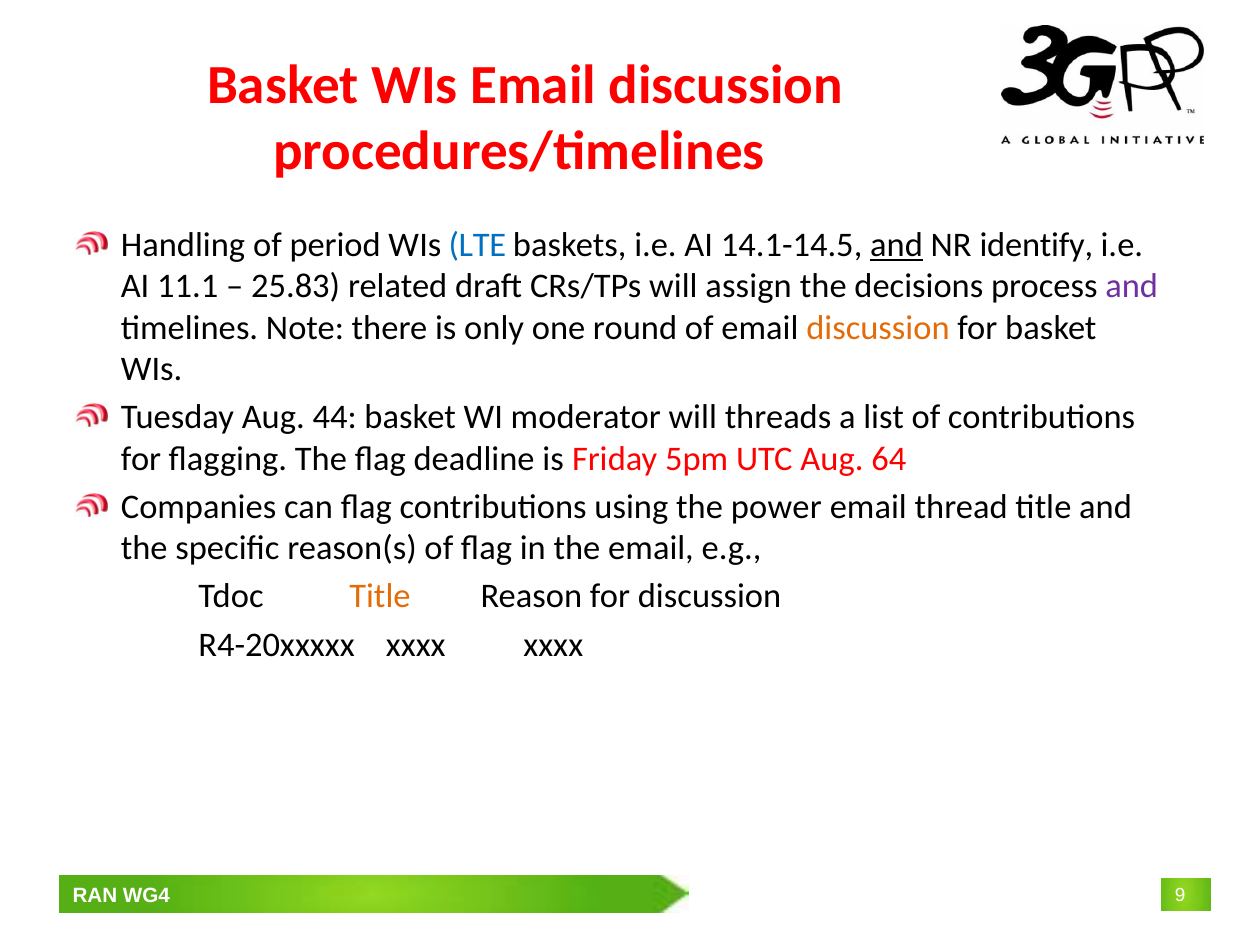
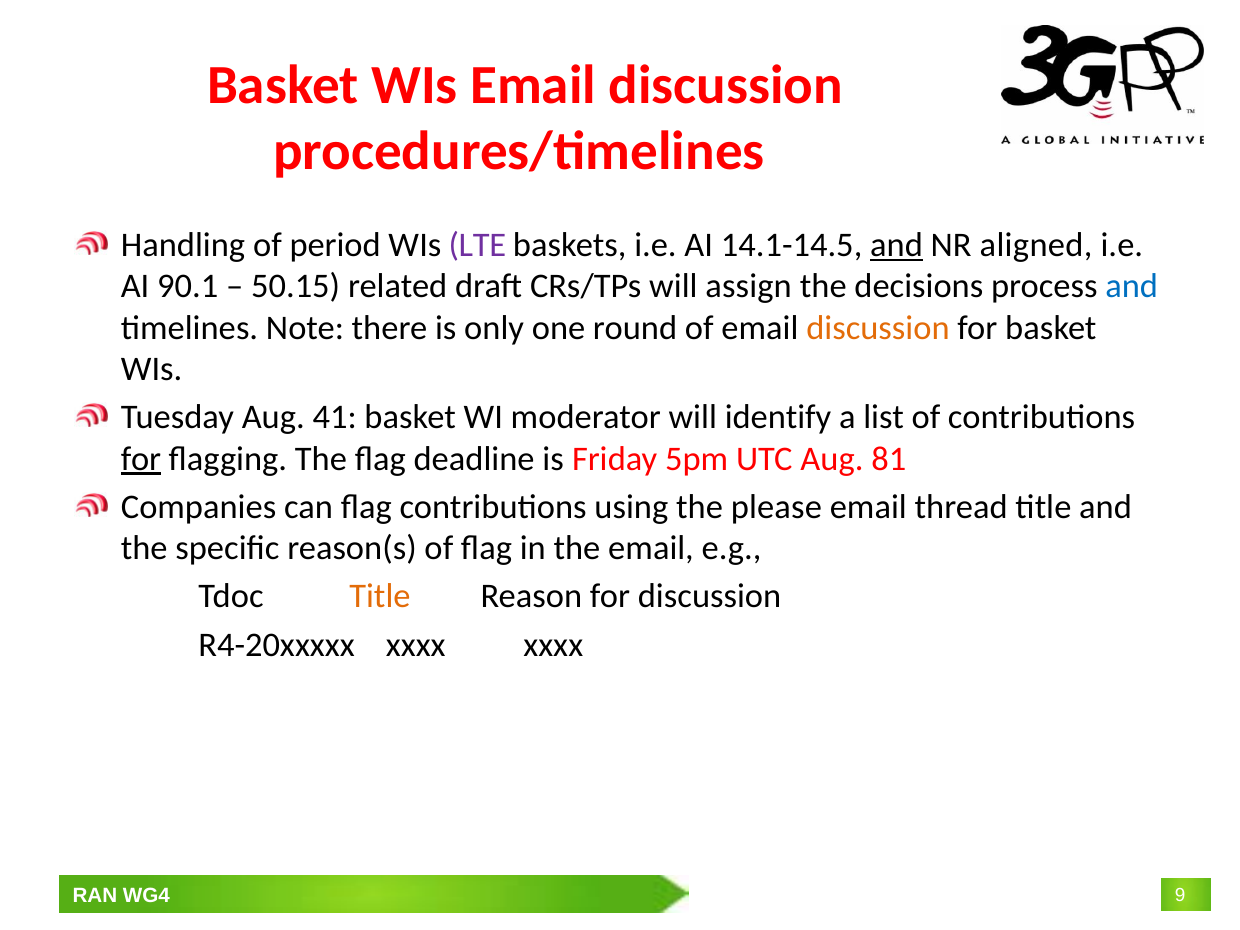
LTE colour: blue -> purple
identify: identify -> aligned
11.1: 11.1 -> 90.1
25.83: 25.83 -> 50.15
and at (1132, 286) colour: purple -> blue
44: 44 -> 41
threads: threads -> identify
for at (141, 459) underline: none -> present
64: 64 -> 81
power: power -> please
